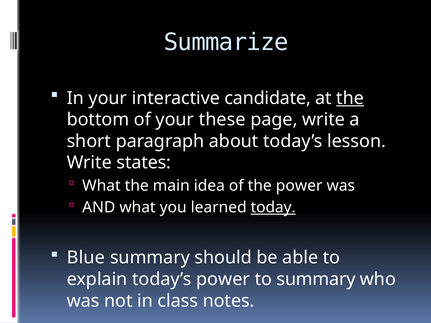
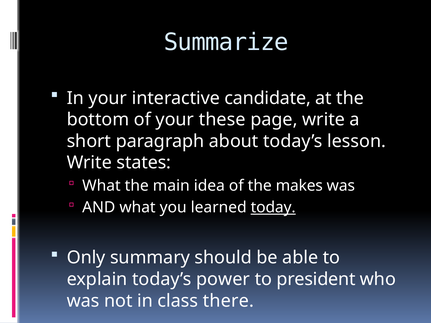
the at (350, 98) underline: present -> none
the power: power -> makes
Blue: Blue -> Only
to summary: summary -> president
notes: notes -> there
